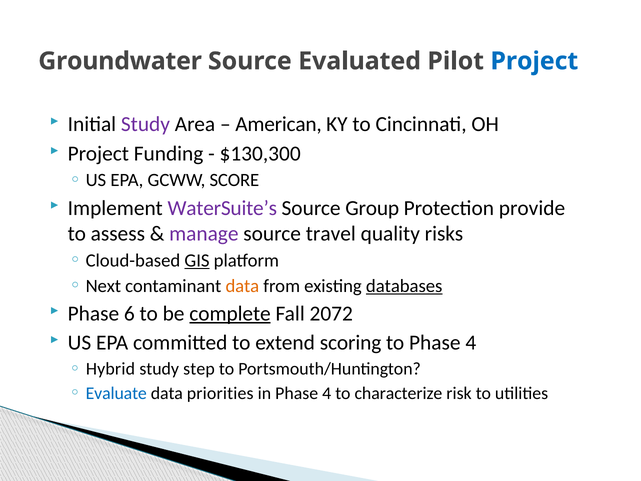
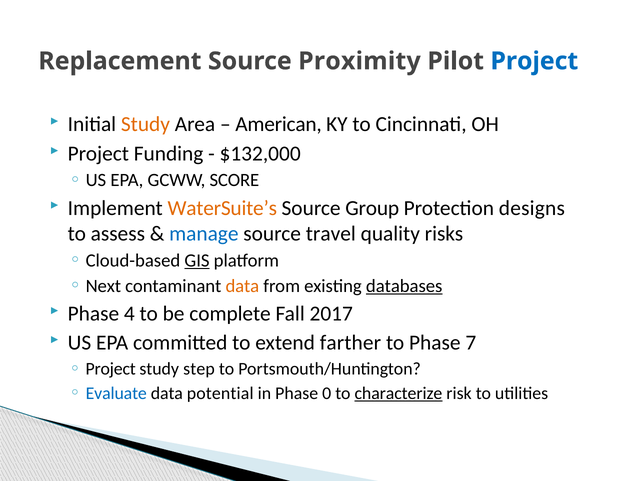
Groundwater: Groundwater -> Replacement
Evaluated: Evaluated -> Proximity
Study at (145, 124) colour: purple -> orange
$130,300: $130,300 -> $132,000
WaterSuite’s colour: purple -> orange
provide: provide -> designs
manage colour: purple -> blue
6: 6 -> 4
complete underline: present -> none
2072: 2072 -> 2017
scoring: scoring -> farther
to Phase 4: 4 -> 7
Hybrid at (110, 369): Hybrid -> Project
priorities: priorities -> potential
in Phase 4: 4 -> 0
characterize underline: none -> present
